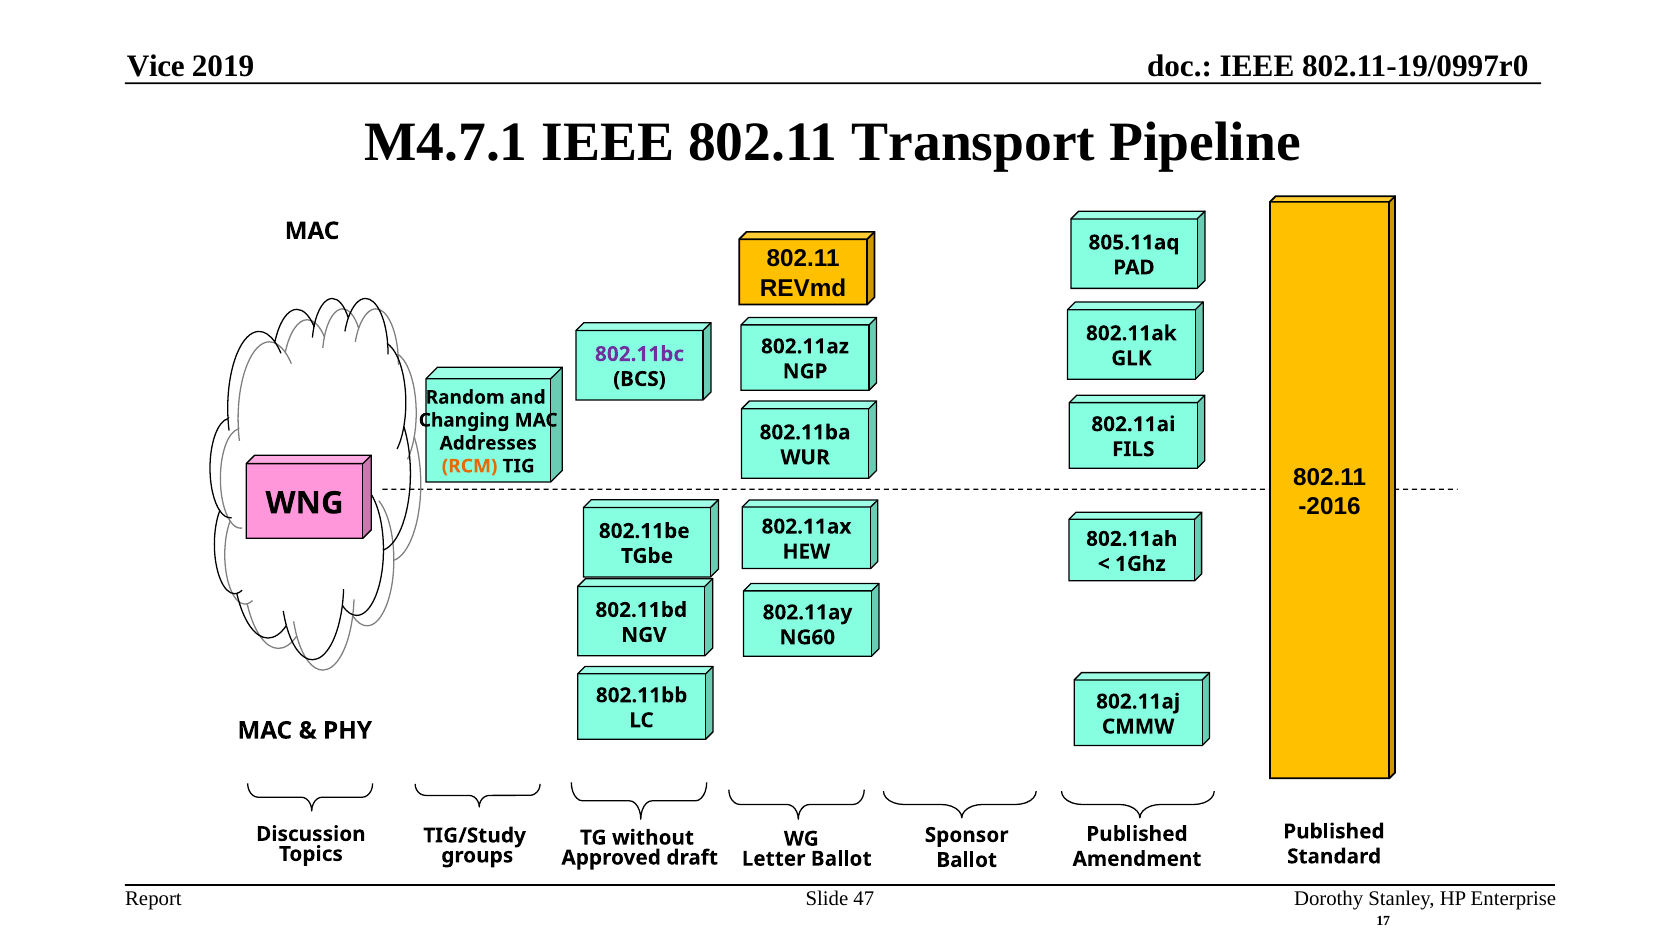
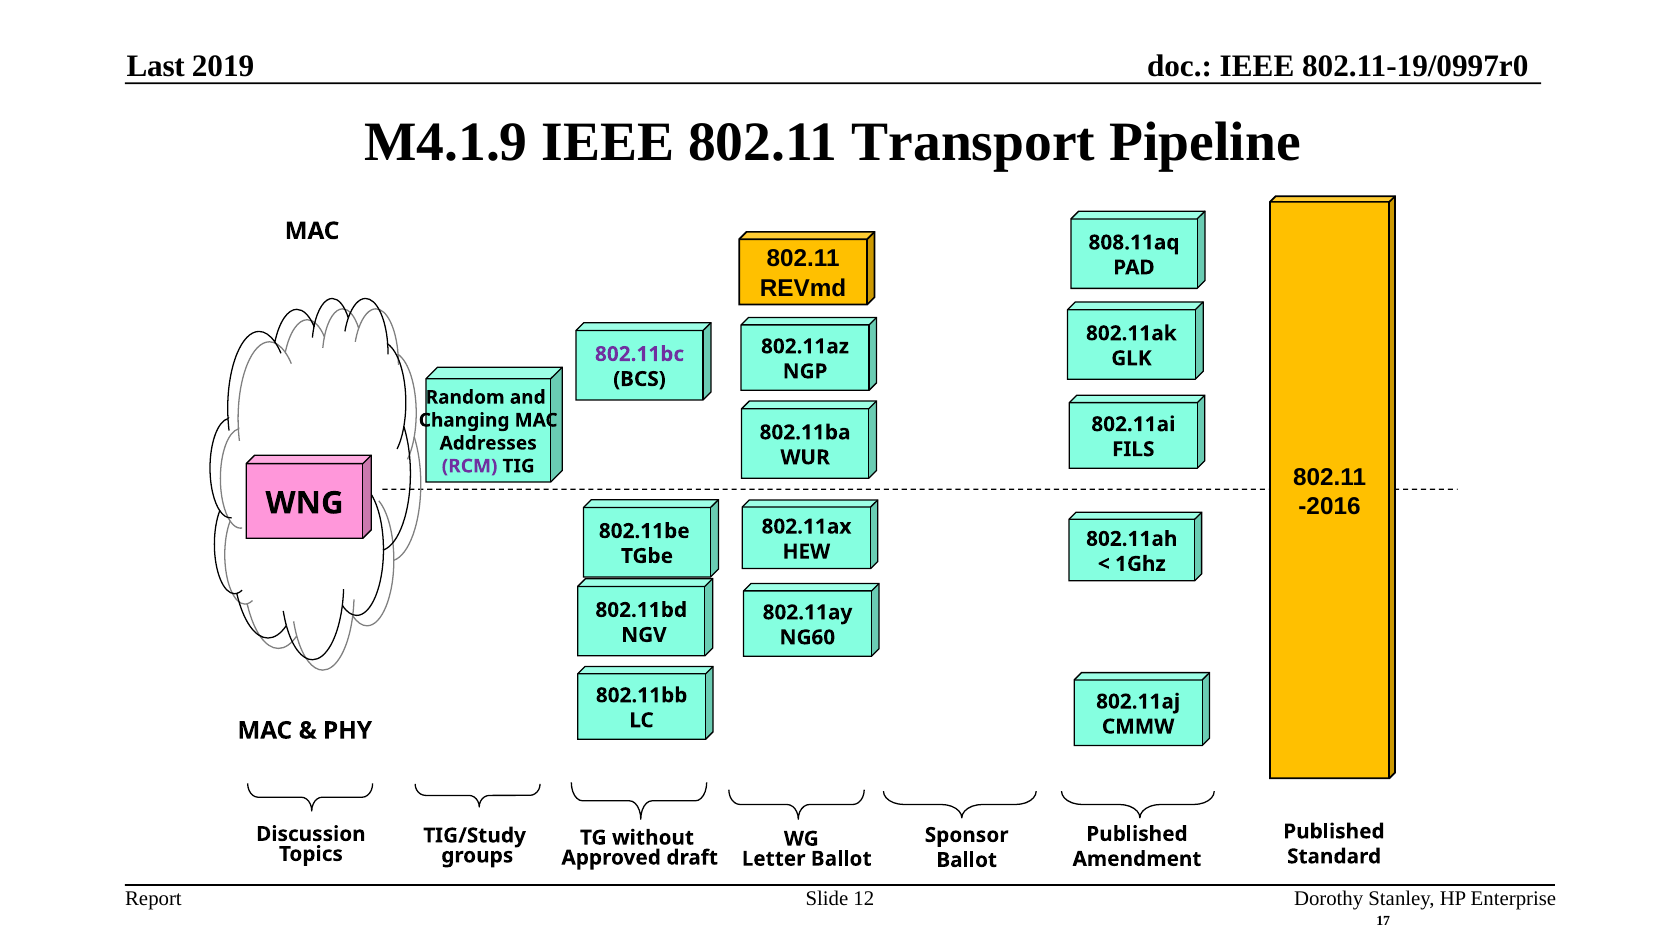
Vice: Vice -> Last
M4.7.1: M4.7.1 -> M4.1.9
805.11aq: 805.11aq -> 808.11aq
RCM colour: orange -> purple
47: 47 -> 12
